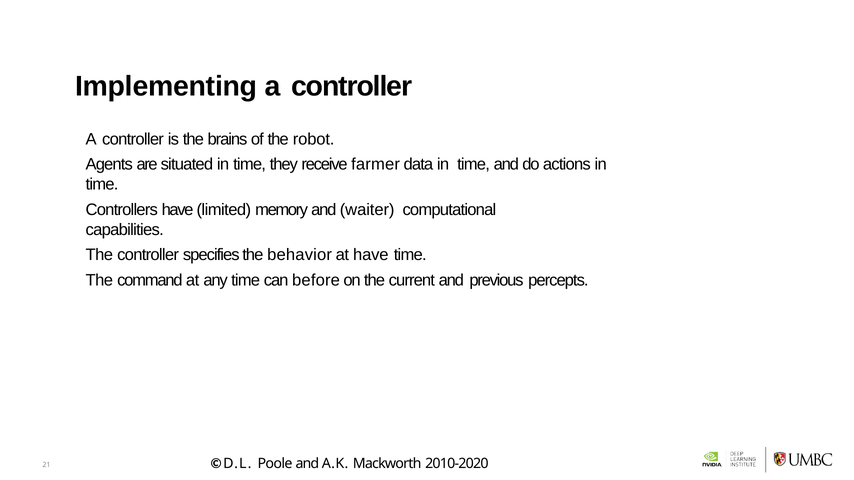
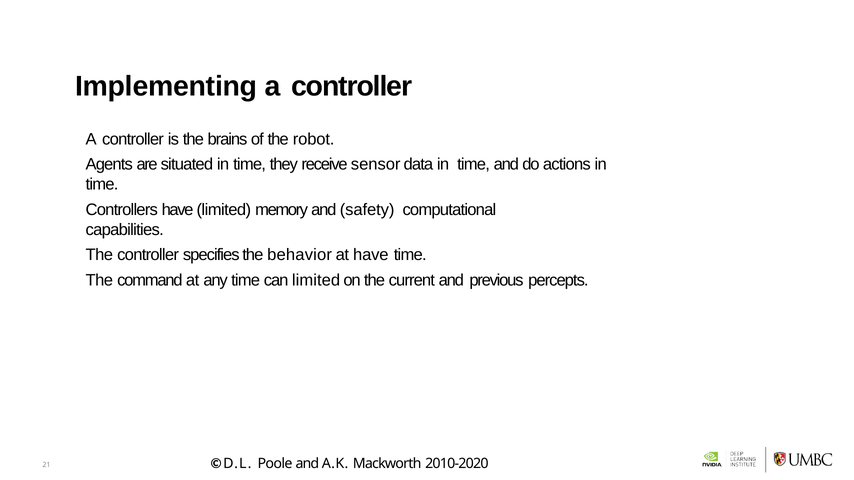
farmer: farmer -> sensor
waiter: waiter -> safety
can before: before -> limited
